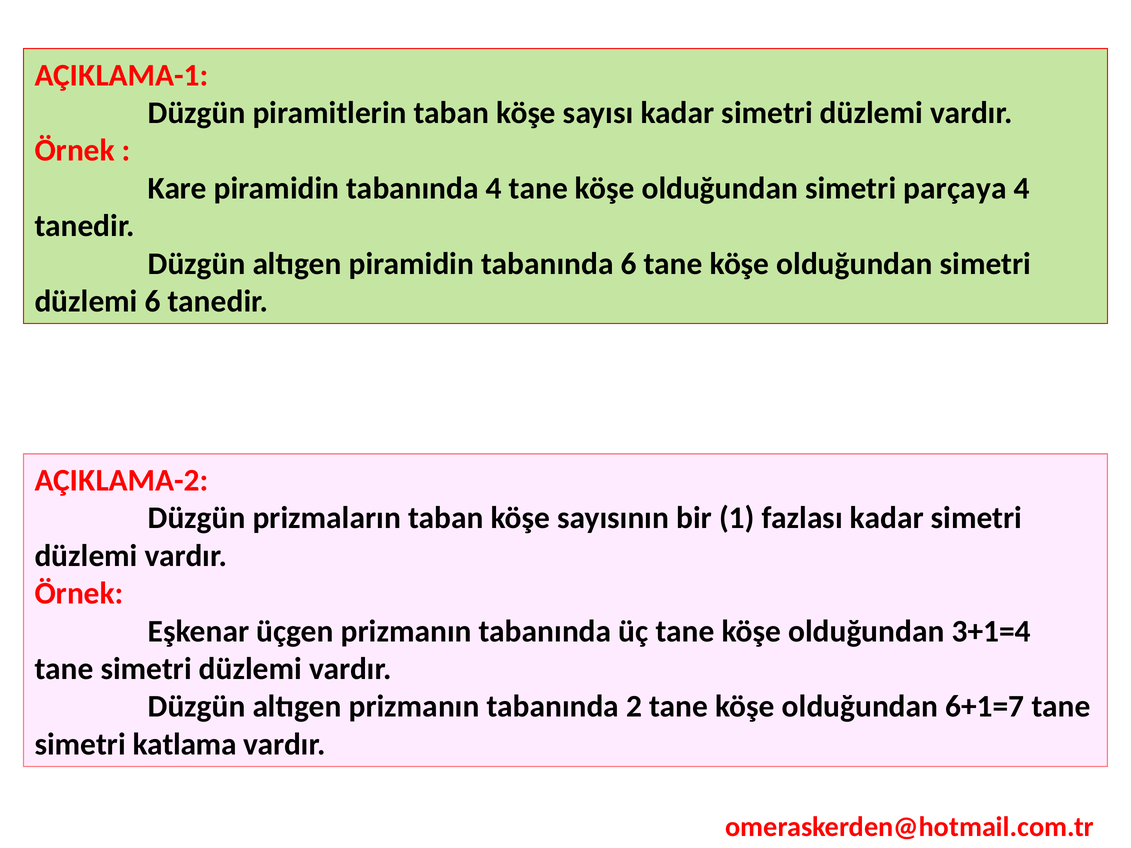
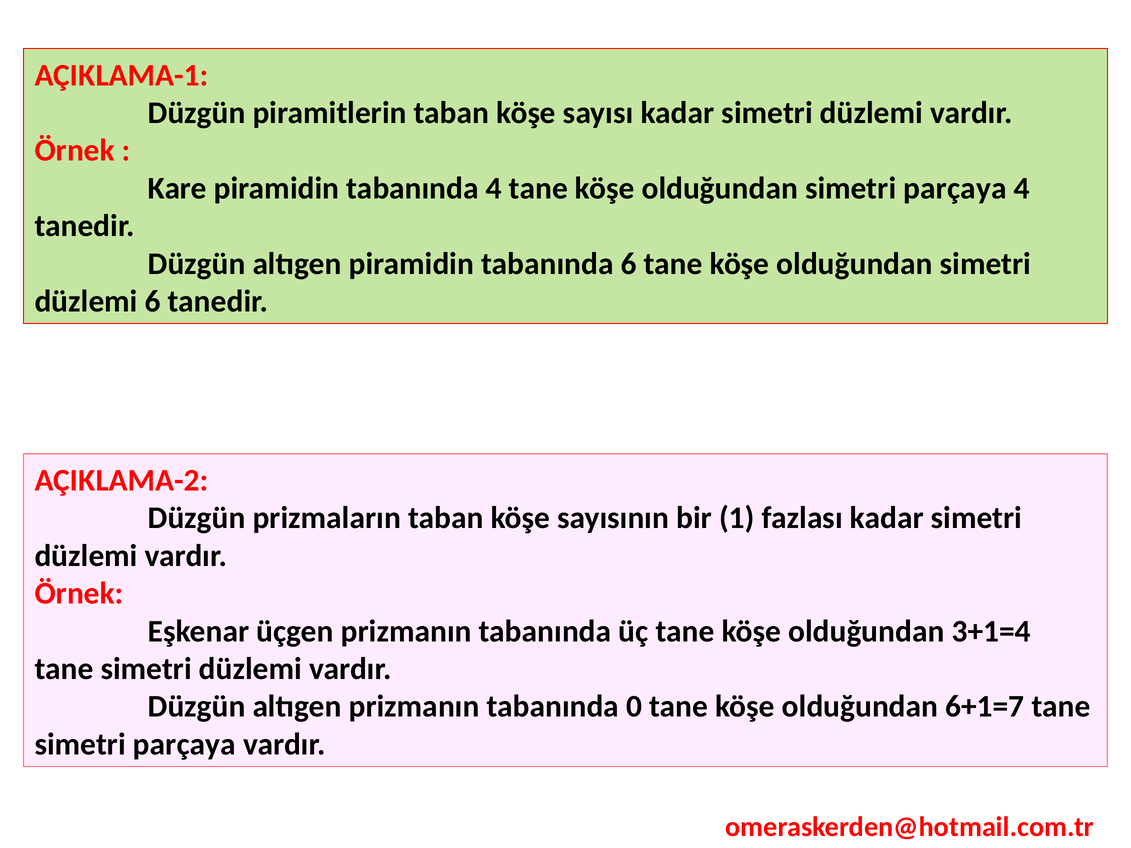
2: 2 -> 0
katlama at (185, 745): katlama -> parçaya
